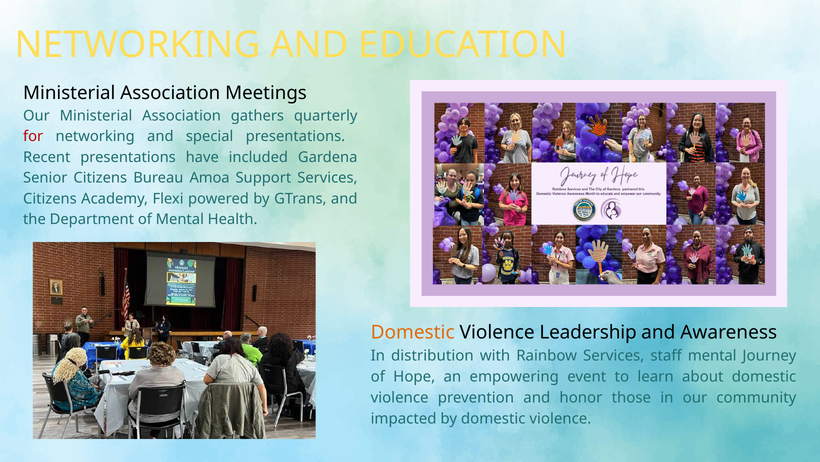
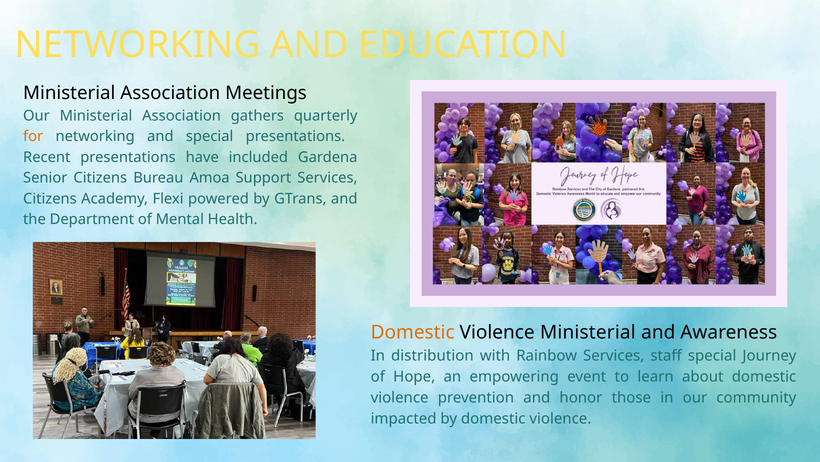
for colour: red -> orange
Violence Leadership: Leadership -> Ministerial
staff mental: mental -> special
